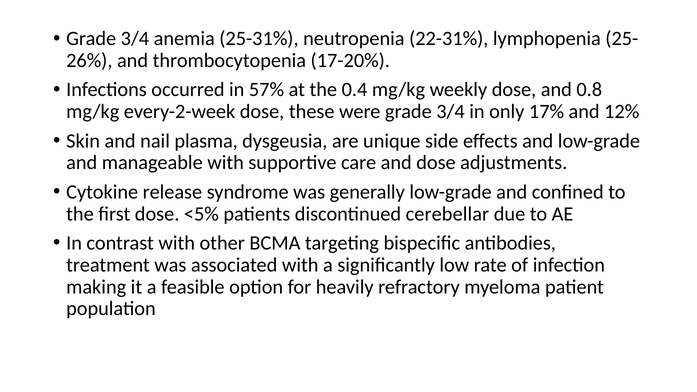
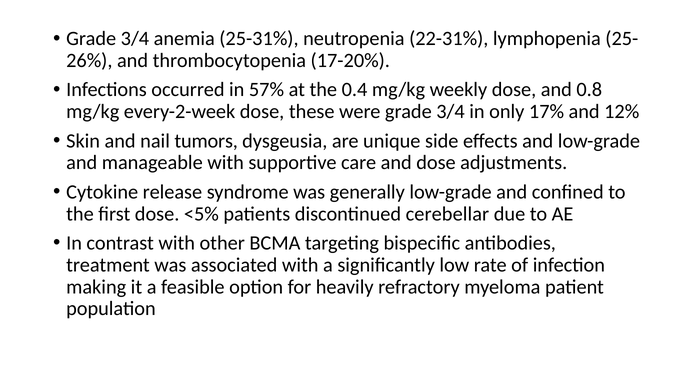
plasma: plasma -> tumors
